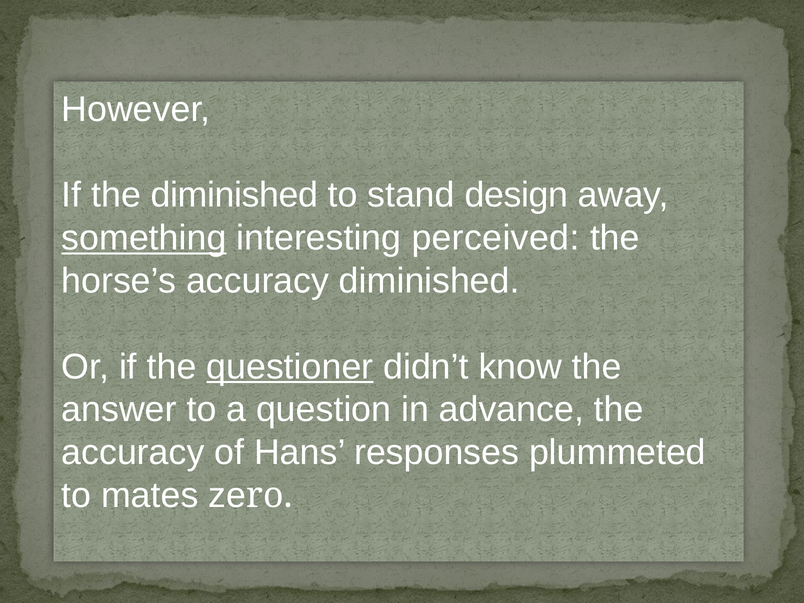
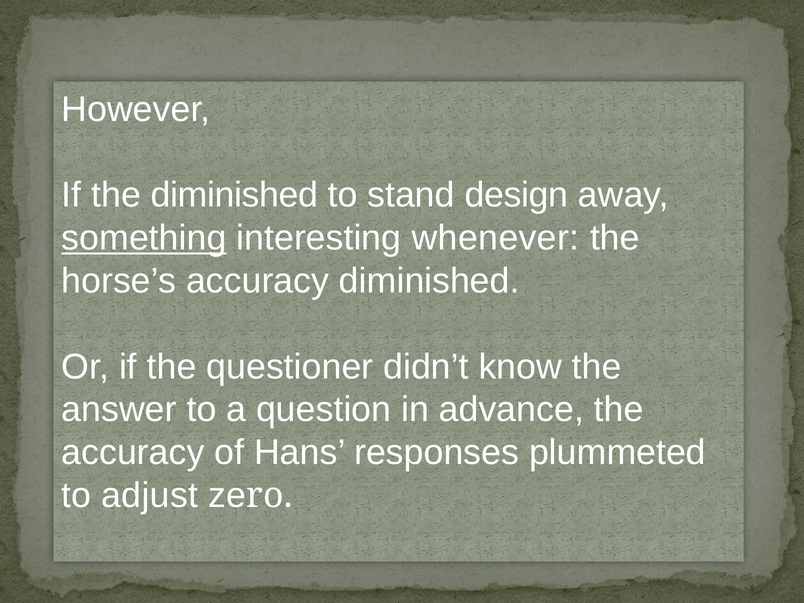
perceived: perceived -> whenever
questioner underline: present -> none
mates: mates -> adjust
